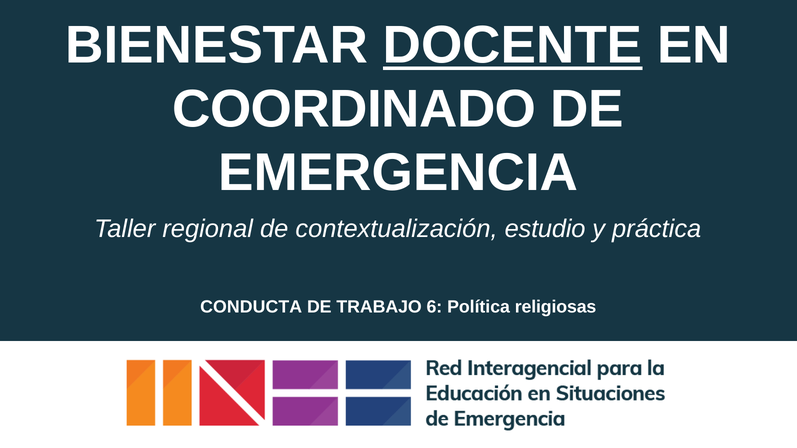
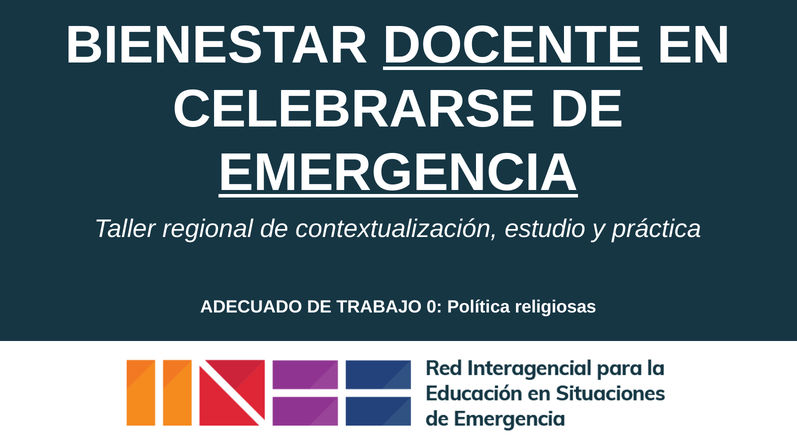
COORDINADO: COORDINADO -> CELEBRARSE
EMERGENCIA underline: none -> present
CONDUCTA: CONDUCTA -> ADECUADO
6: 6 -> 0
